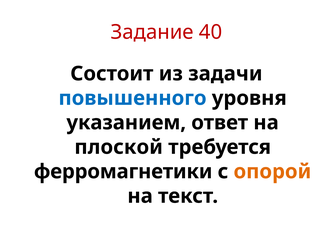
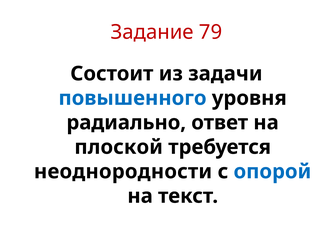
40: 40 -> 79
указанием: указанием -> радиально
ферромагнетики: ферромагнетики -> неоднородности
опорой colour: orange -> blue
